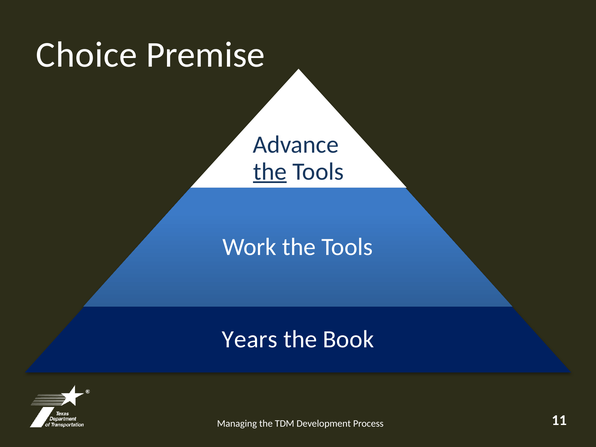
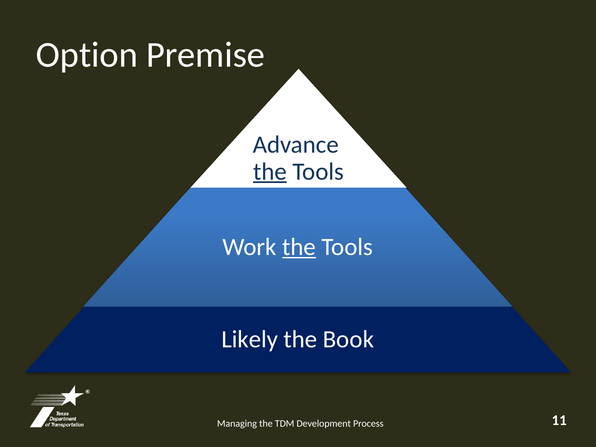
Choice: Choice -> Option
the at (299, 247) underline: none -> present
Years: Years -> Likely
